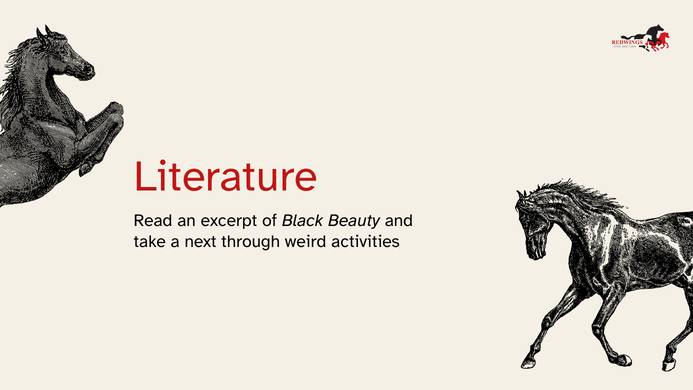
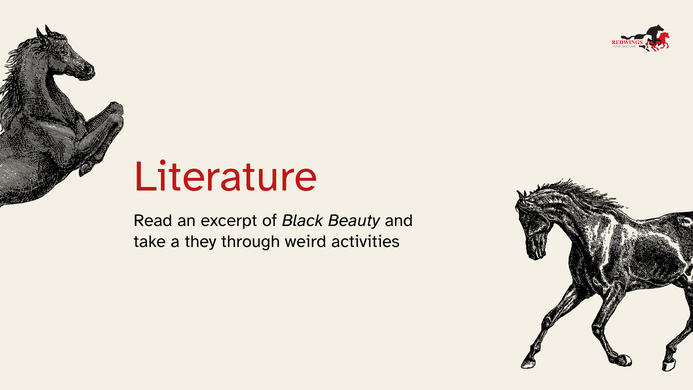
next: next -> they
